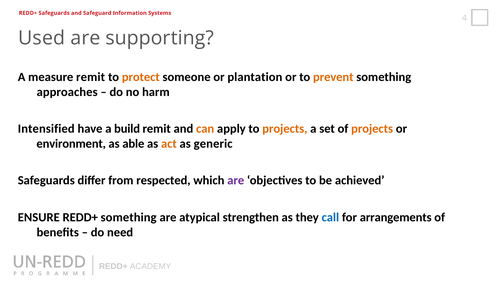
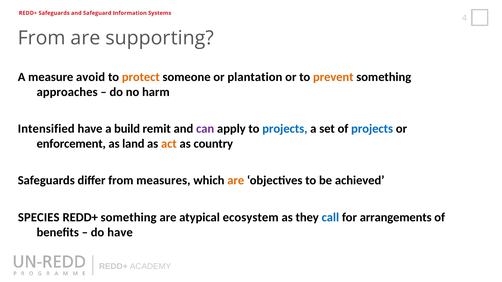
Used at (42, 38): Used -> From
measure remit: remit -> avoid
can colour: orange -> purple
projects at (285, 129) colour: orange -> blue
projects at (372, 129) colour: orange -> blue
environment: environment -> enforcement
able: able -> land
generic: generic -> country
respected: respected -> measures
are at (236, 181) colour: purple -> orange
ENSURE: ENSURE -> SPECIES
strengthen: strengthen -> ecosystem
do need: need -> have
